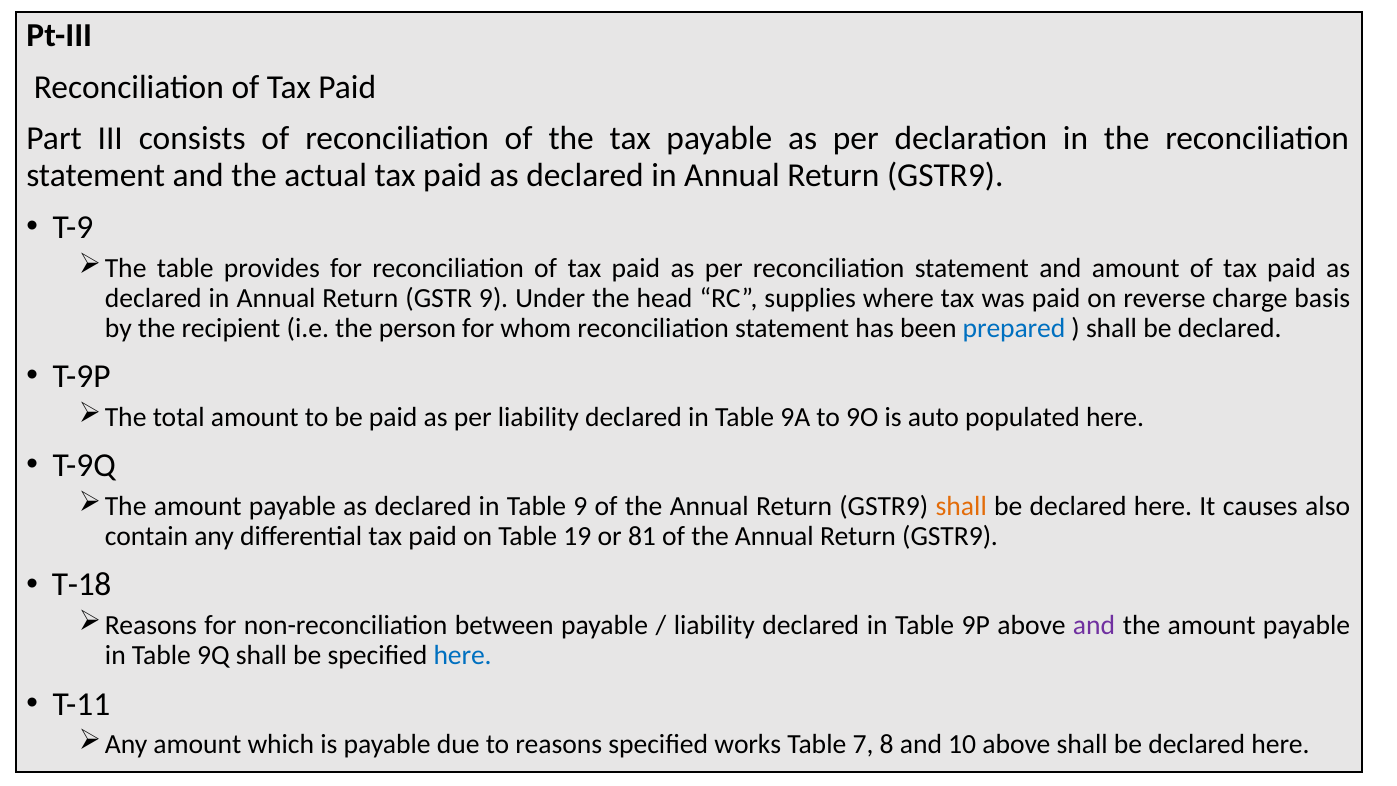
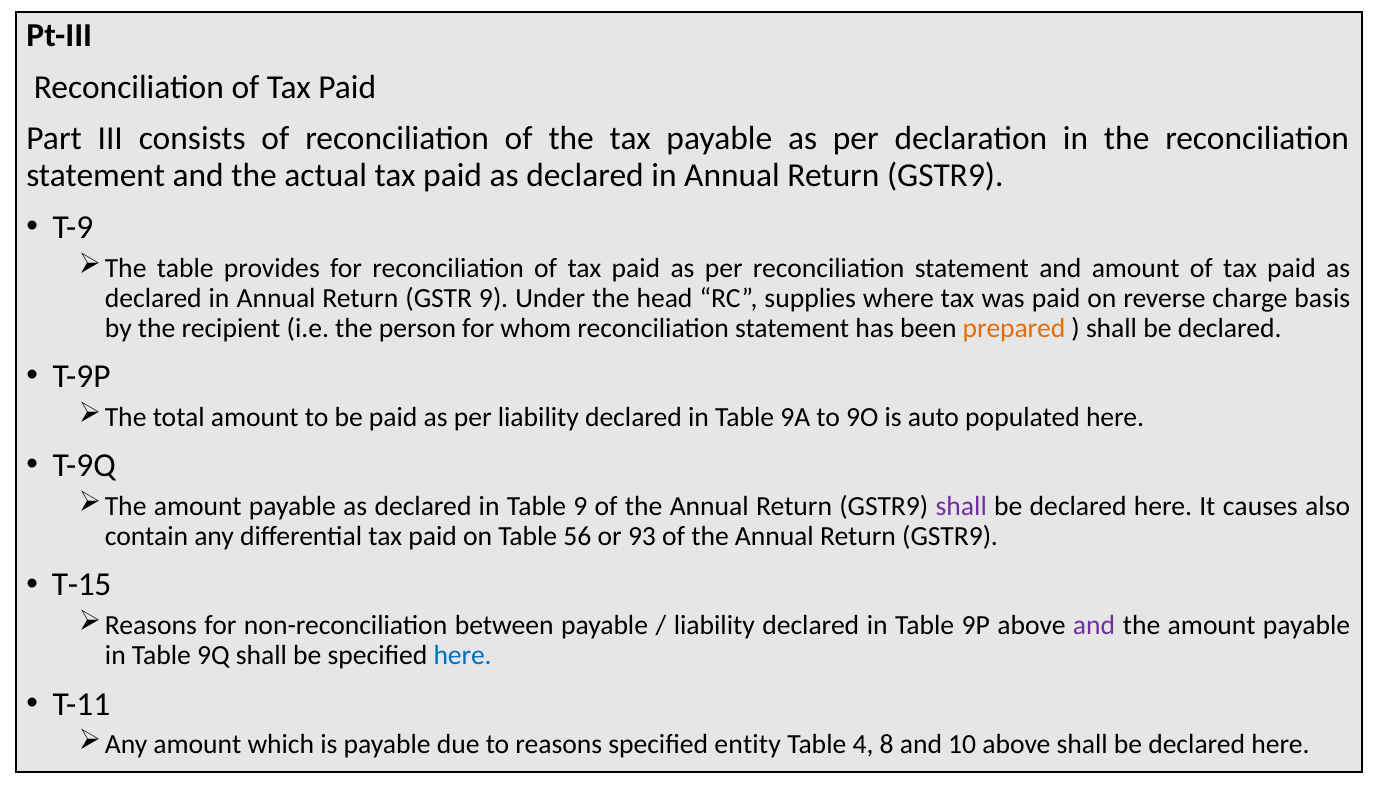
prepared colour: blue -> orange
shall at (961, 506) colour: orange -> purple
19: 19 -> 56
81: 81 -> 93
T-18: T-18 -> T-15
works: works -> entity
7: 7 -> 4
